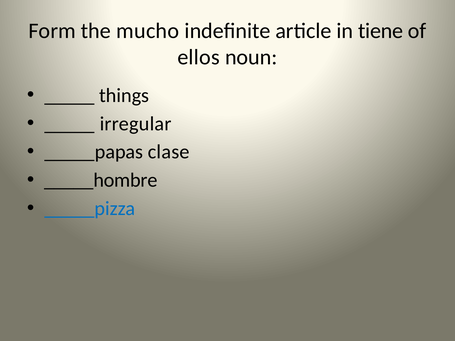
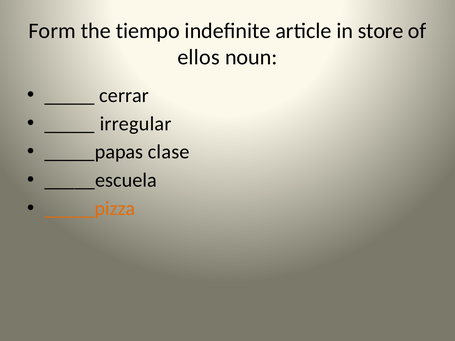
mucho: mucho -> tiempo
tiene: tiene -> store
things: things -> cerrar
_____hombre: _____hombre -> _____escuela
_____pizza colour: blue -> orange
